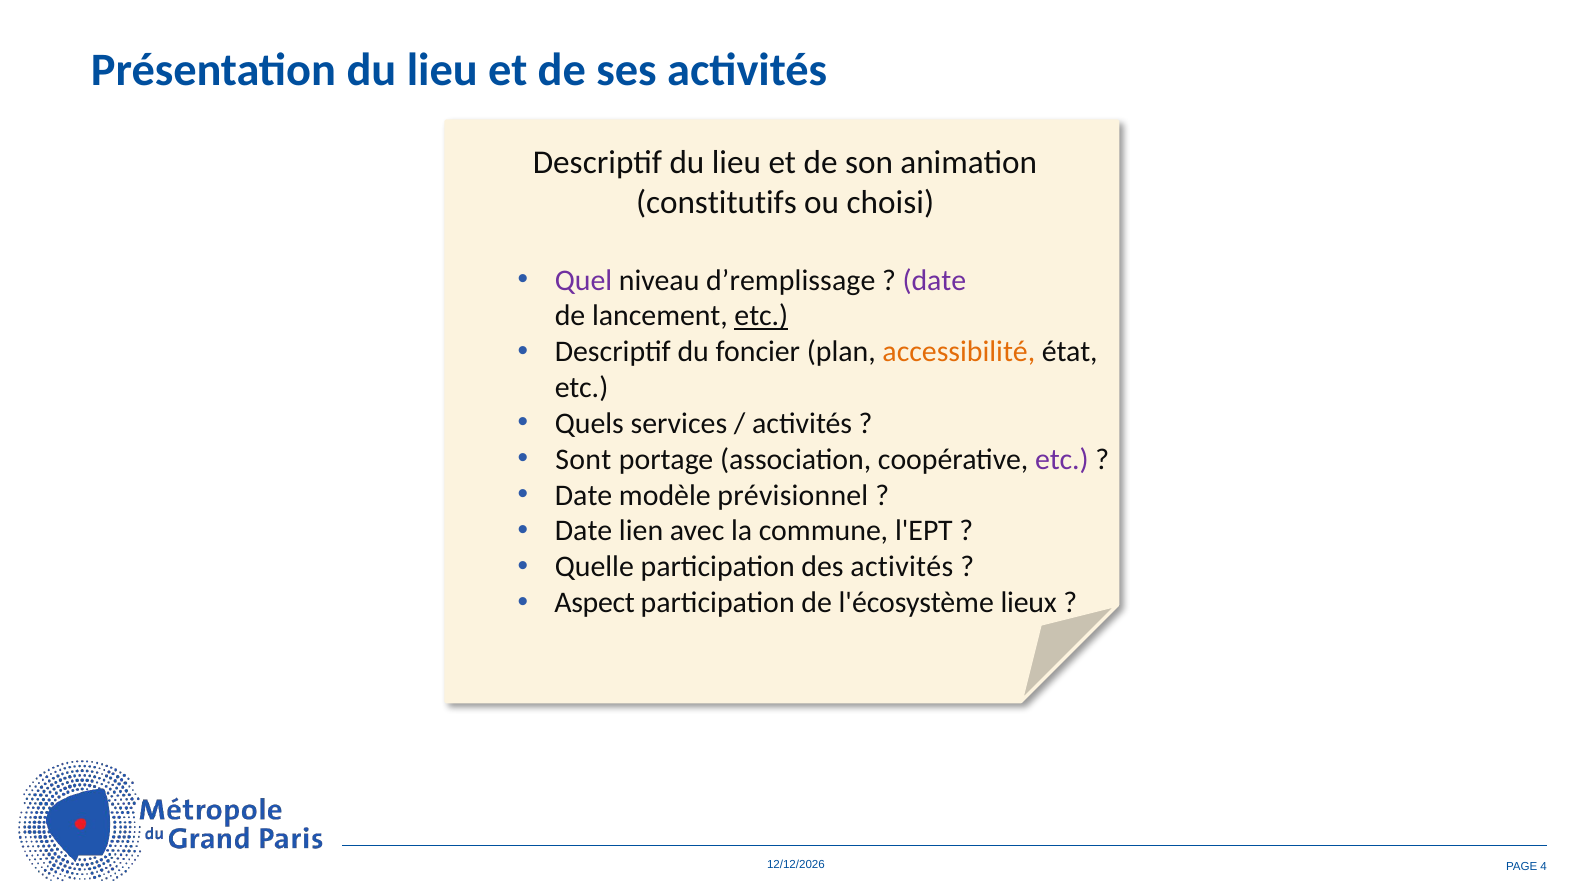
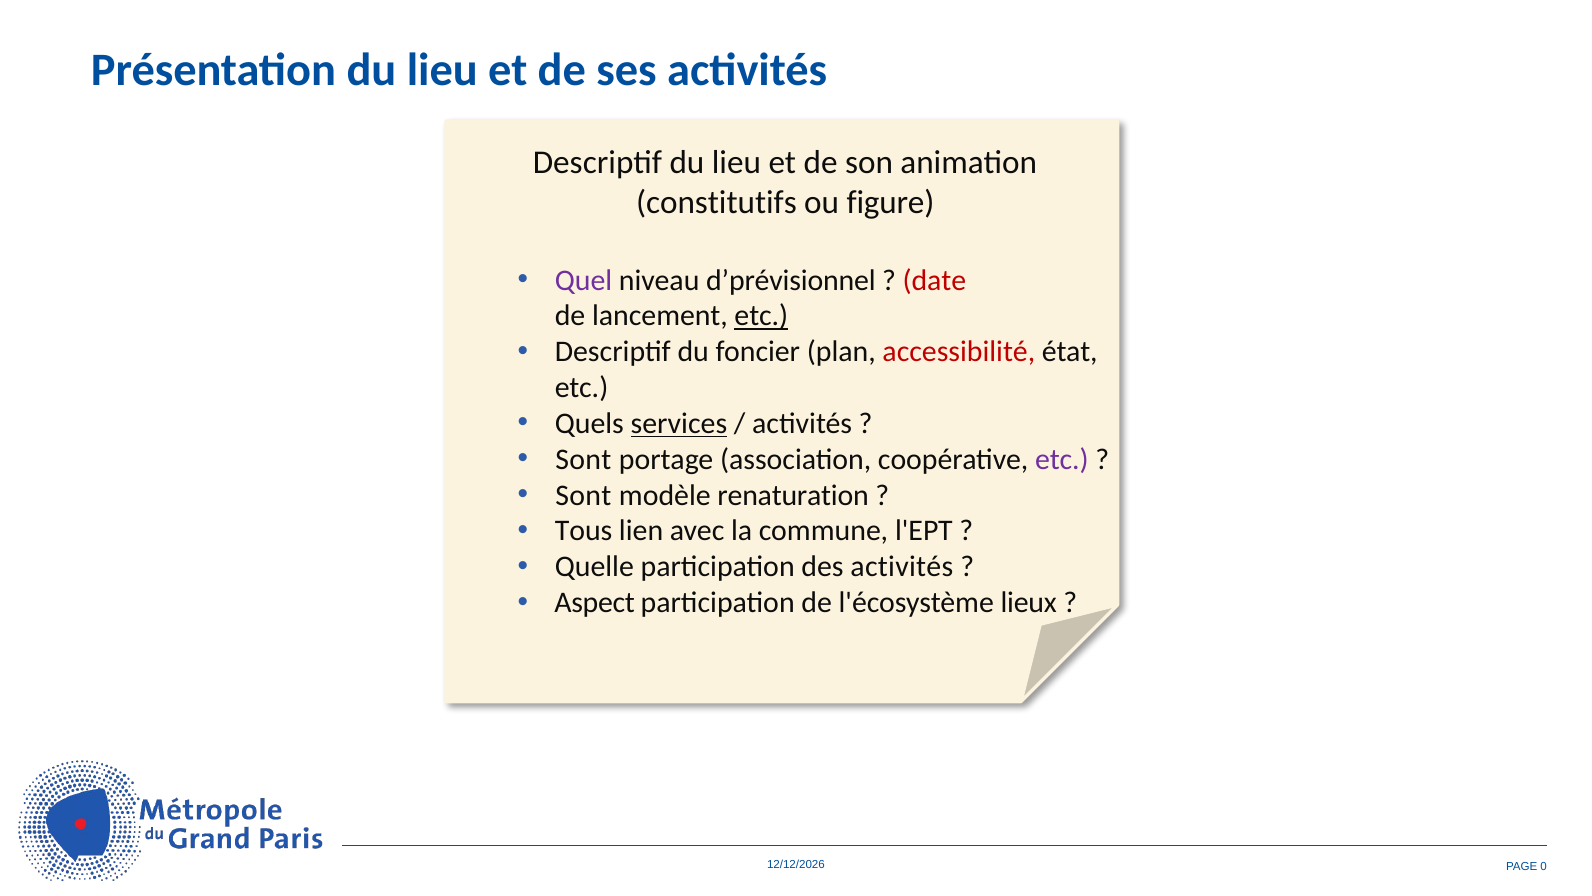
choisi: choisi -> figure
d’remplissage: d’remplissage -> d’prévisionnel
date at (934, 280) colour: purple -> red
accessibilité colour: orange -> red
services underline: none -> present
Date at (584, 495): Date -> Sont
prévisionnel: prévisionnel -> renaturation
Date at (584, 531): Date -> Tous
4: 4 -> 0
